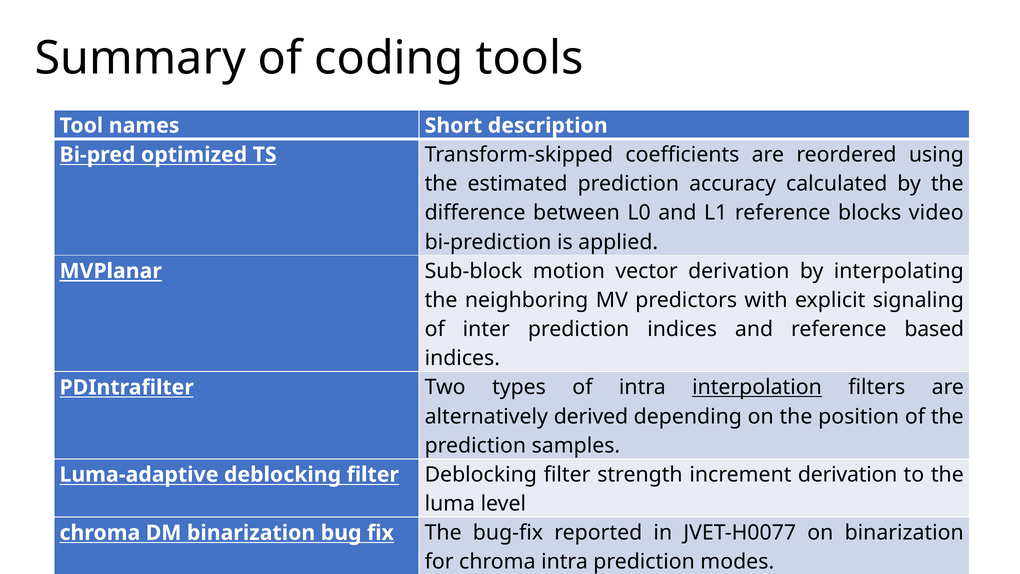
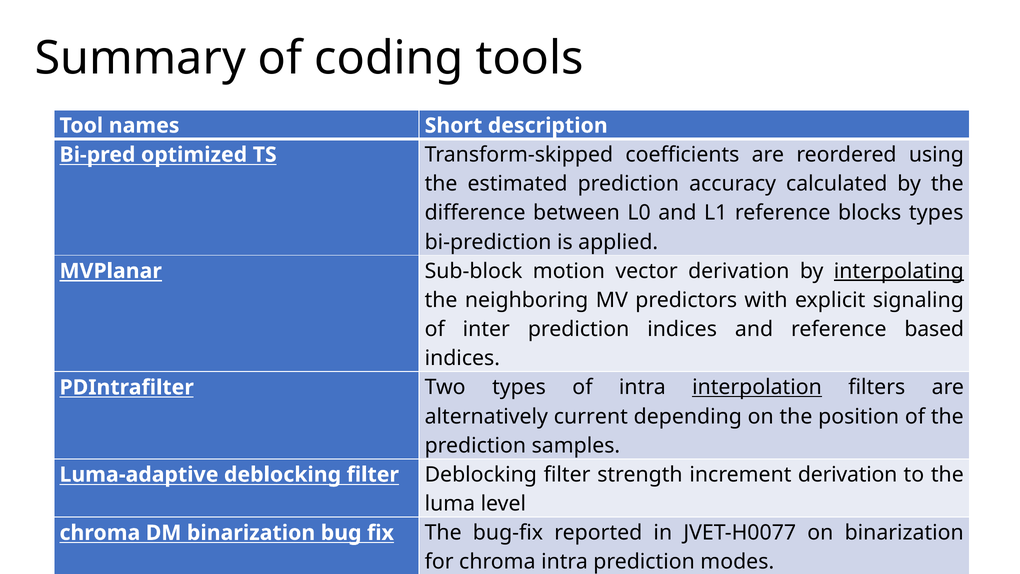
blocks video: video -> types
interpolating underline: none -> present
derived: derived -> current
